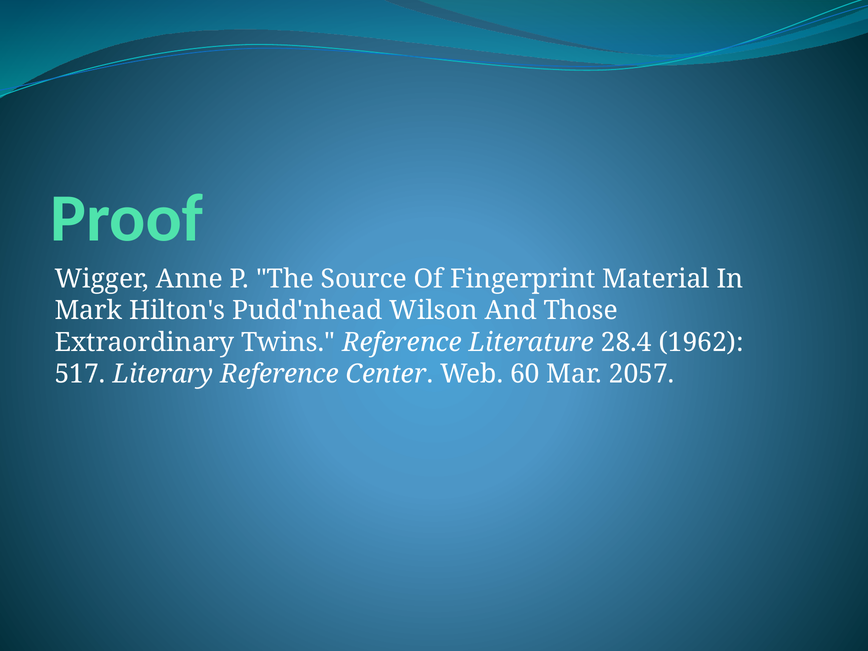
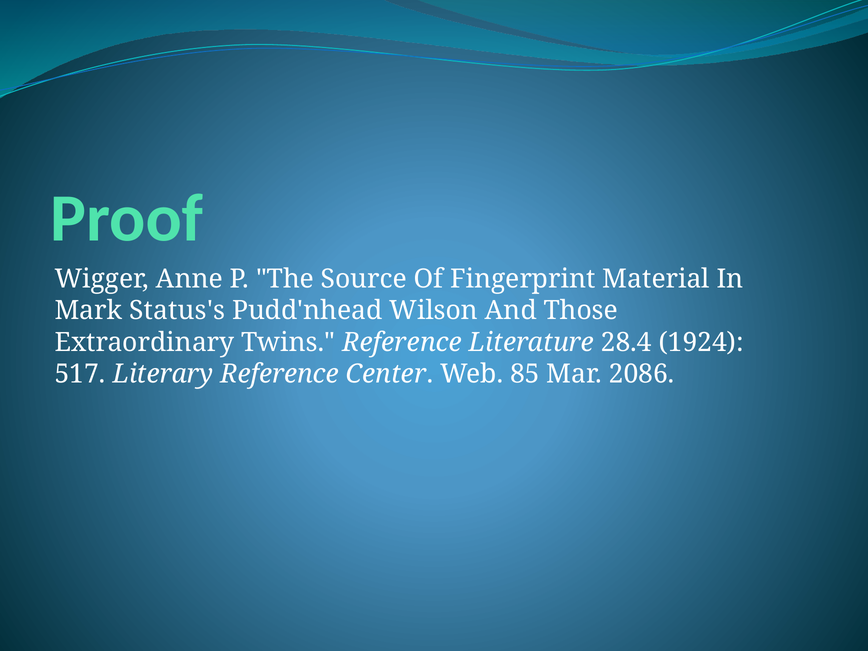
Hilton's: Hilton's -> Status's
1962: 1962 -> 1924
60: 60 -> 85
2057: 2057 -> 2086
